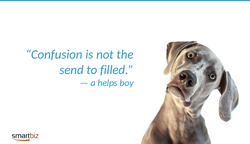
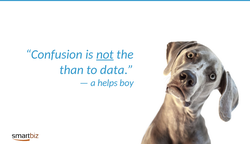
not underline: none -> present
send: send -> than
filled: filled -> data
